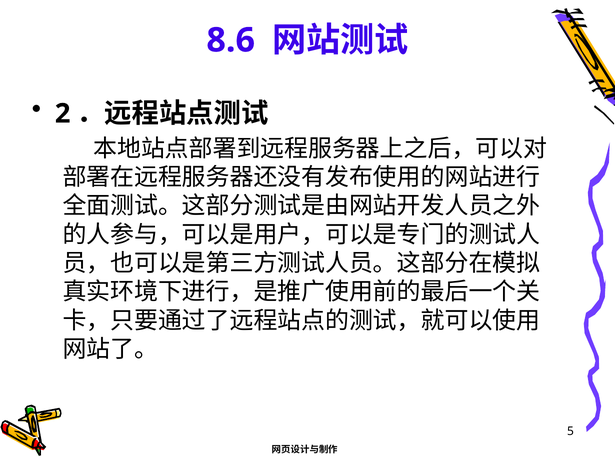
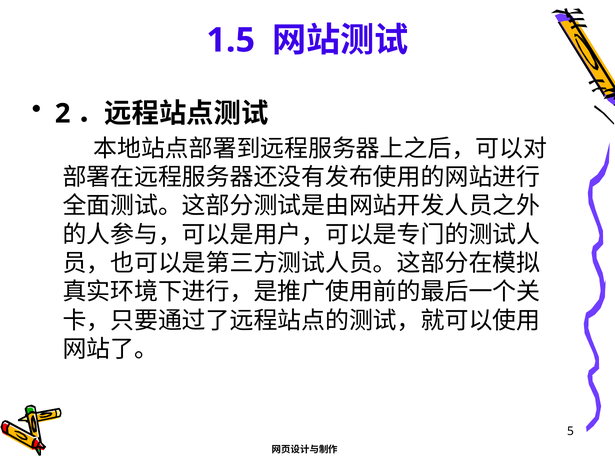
8.6: 8.6 -> 1.5
